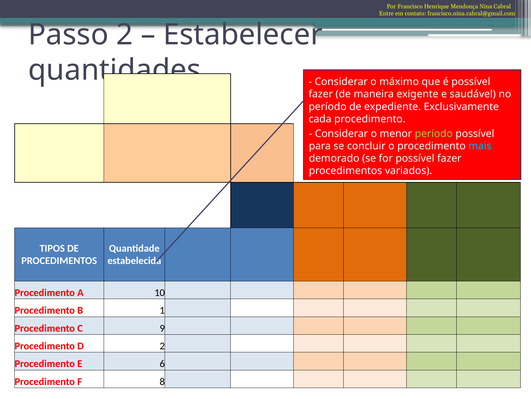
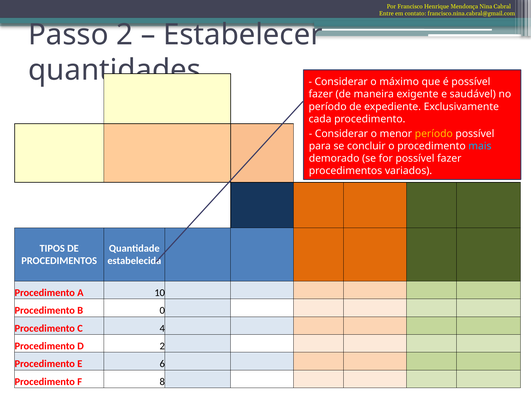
período at (434, 133) colour: light green -> yellow
1: 1 -> 0
9: 9 -> 4
